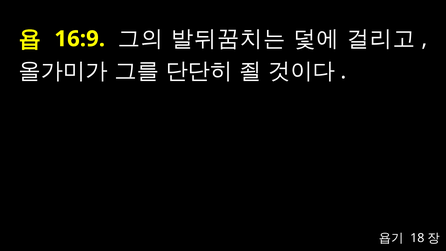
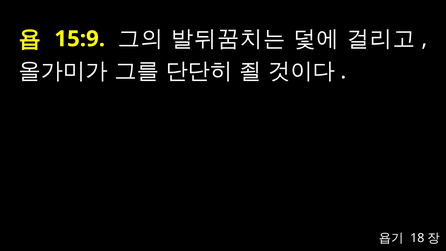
16:9: 16:9 -> 15:9
